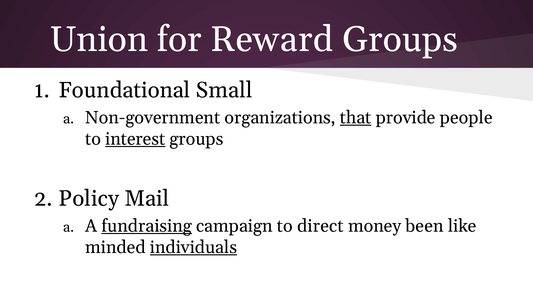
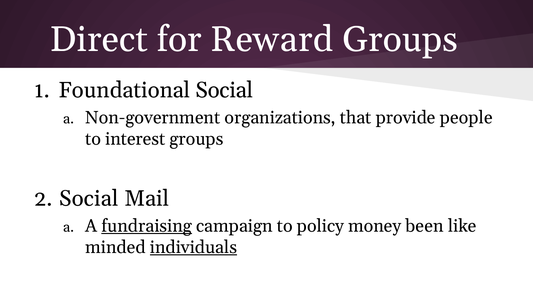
Union: Union -> Direct
Foundational Small: Small -> Social
that underline: present -> none
interest underline: present -> none
Policy at (89, 199): Policy -> Social
direct: direct -> policy
